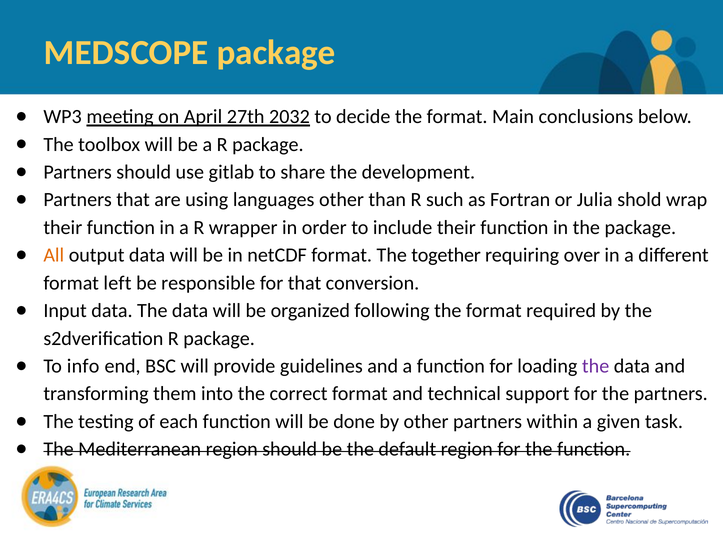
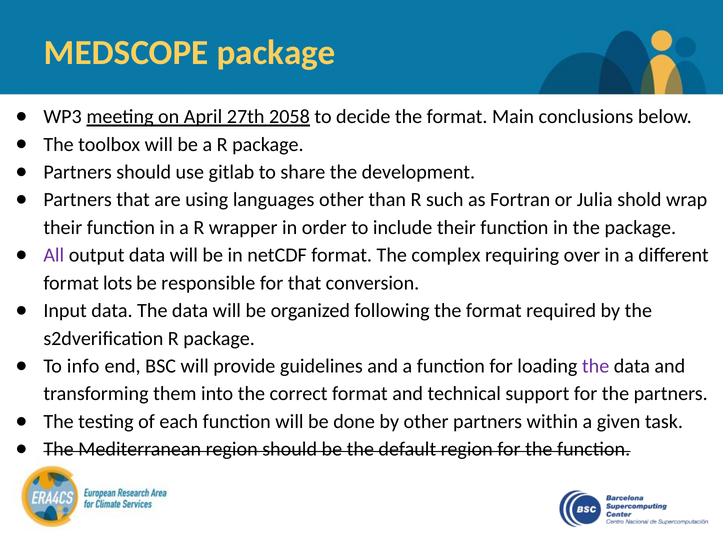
2032: 2032 -> 2058
All colour: orange -> purple
together: together -> complex
left: left -> lots
